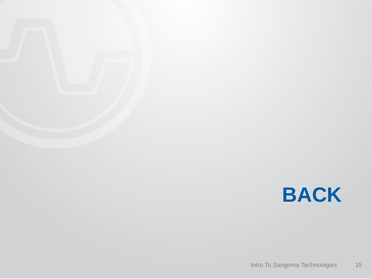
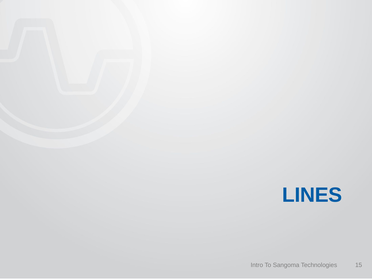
BACK: BACK -> LINES
